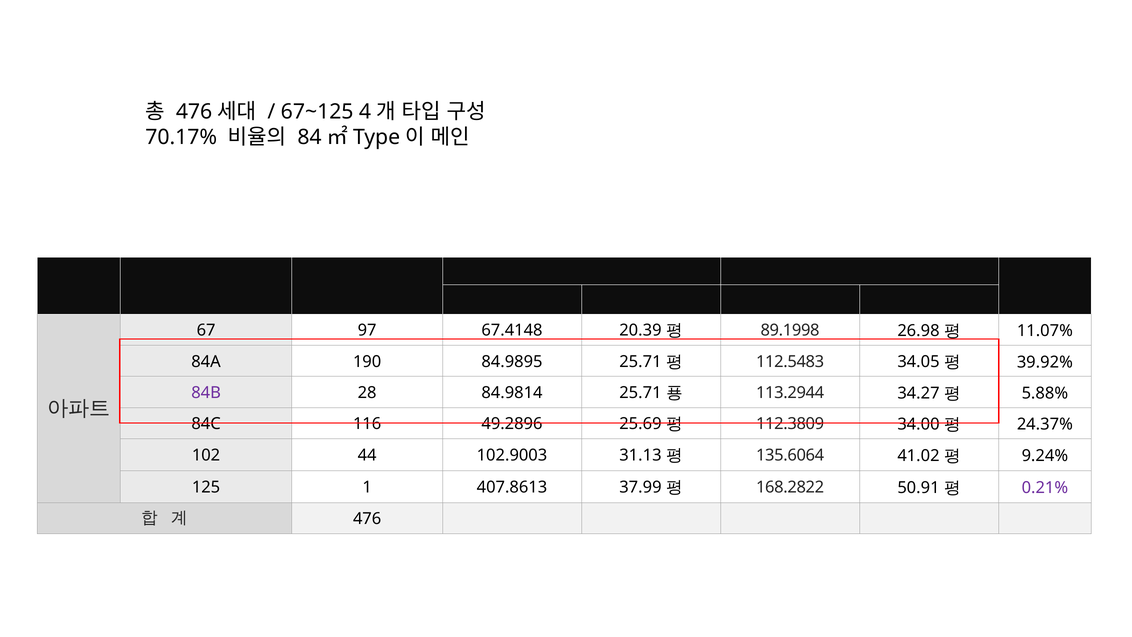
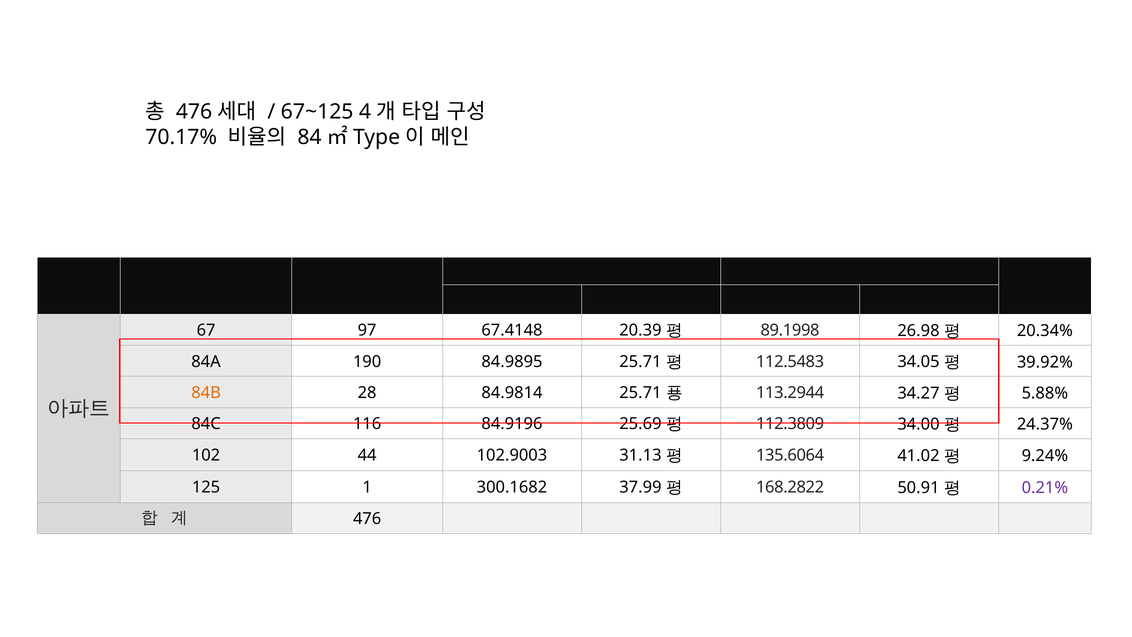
11.07%: 11.07% -> 20.34%
84B colour: purple -> orange
49.2896: 49.2896 -> 84.9196
407.8613: 407.8613 -> 300.1682
